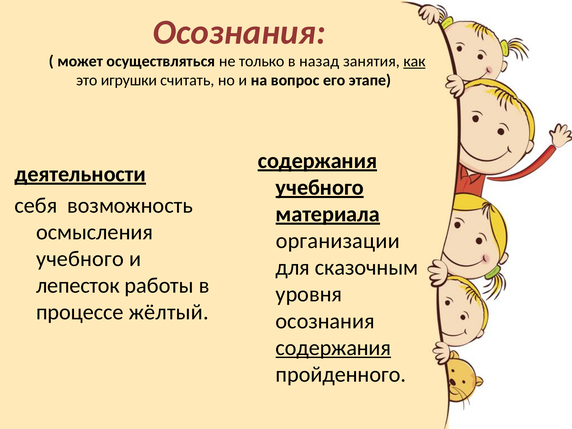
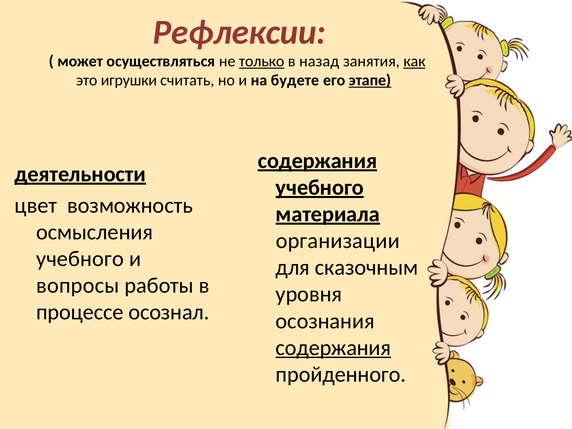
Осознания at (239, 32): Осознания -> Рефлексии
только underline: none -> present
вопрос: вопрос -> будете
этапе underline: none -> present
себя: себя -> цвет
лепесток: лепесток -> вопросы
жёлтый: жёлтый -> осознал
